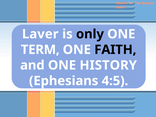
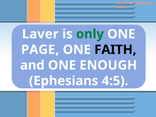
only colour: black -> green
TERM: TERM -> PAGE
HISTORY: HISTORY -> ENOUGH
